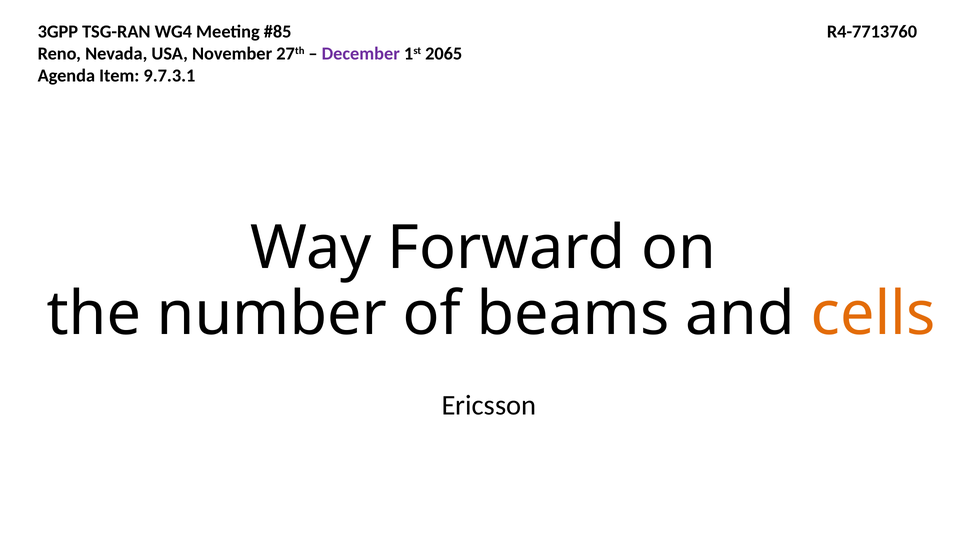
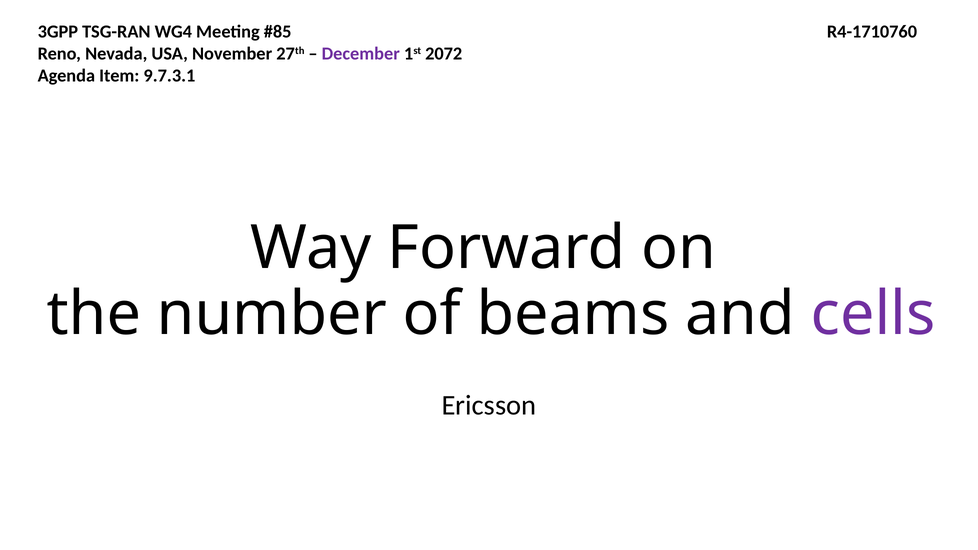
R4-7713760: R4-7713760 -> R4-1710760
2065: 2065 -> 2072
cells colour: orange -> purple
